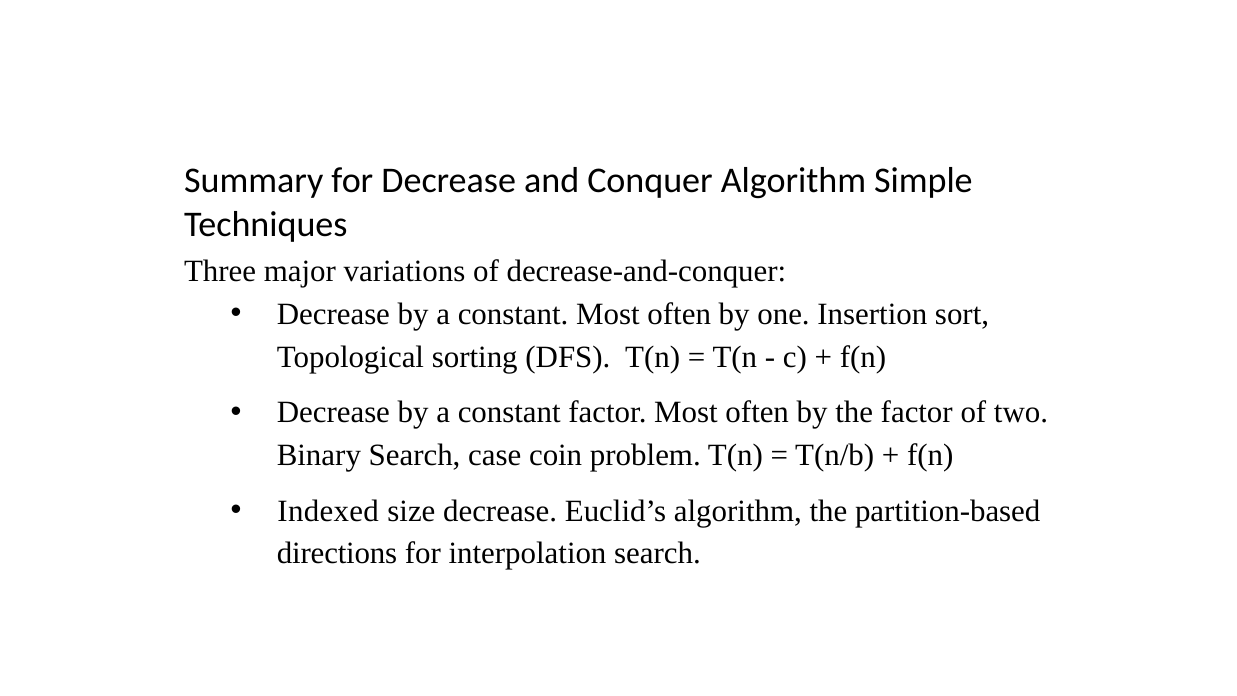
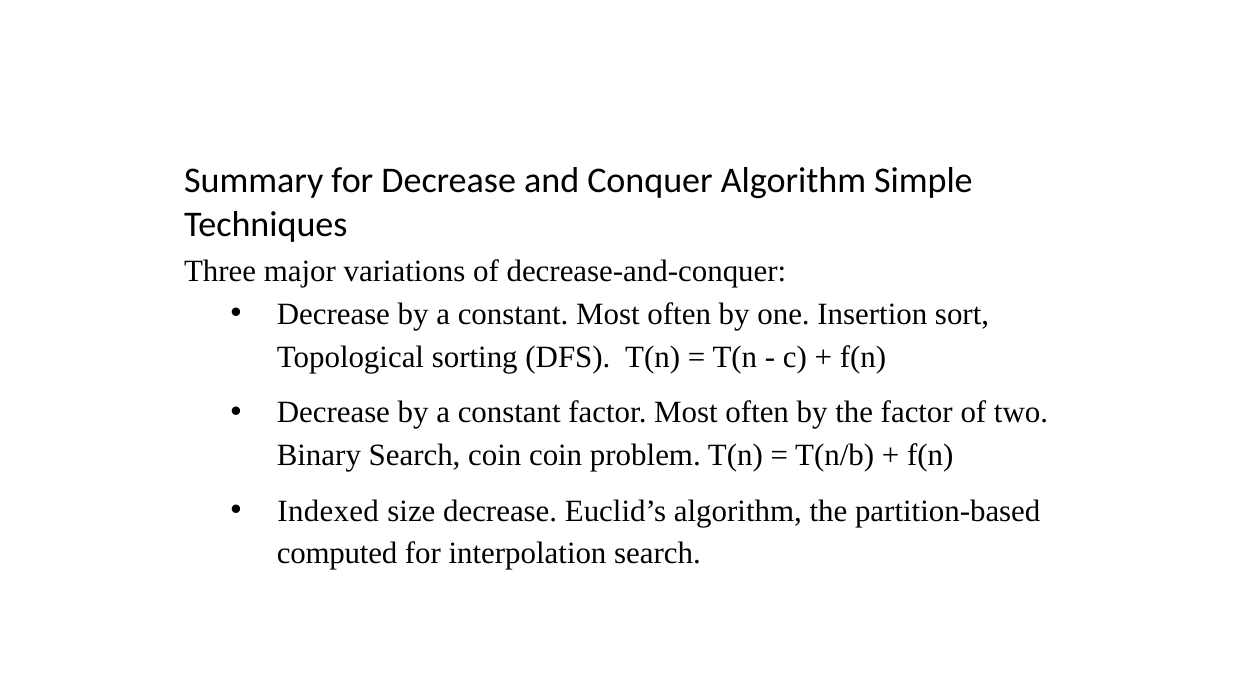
Search case: case -> coin
directions: directions -> computed
